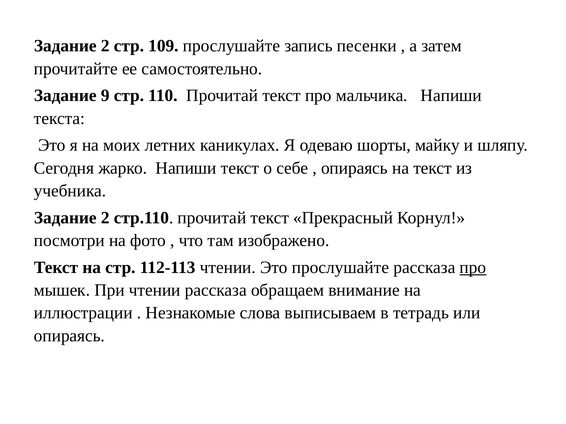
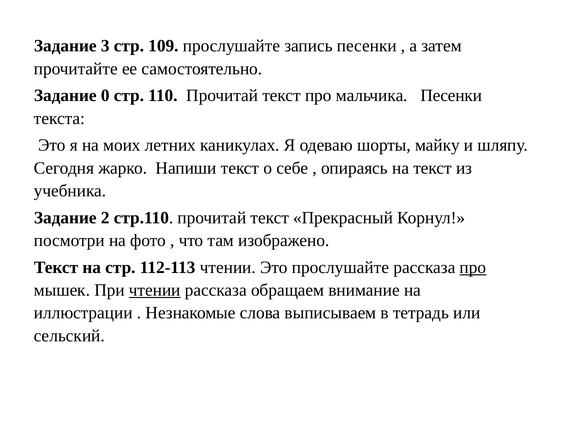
2 at (105, 46): 2 -> 3
9: 9 -> 0
мальчика Напиши: Напиши -> Песенки
чтении at (155, 290) underline: none -> present
опираясь at (69, 336): опираясь -> сельский
